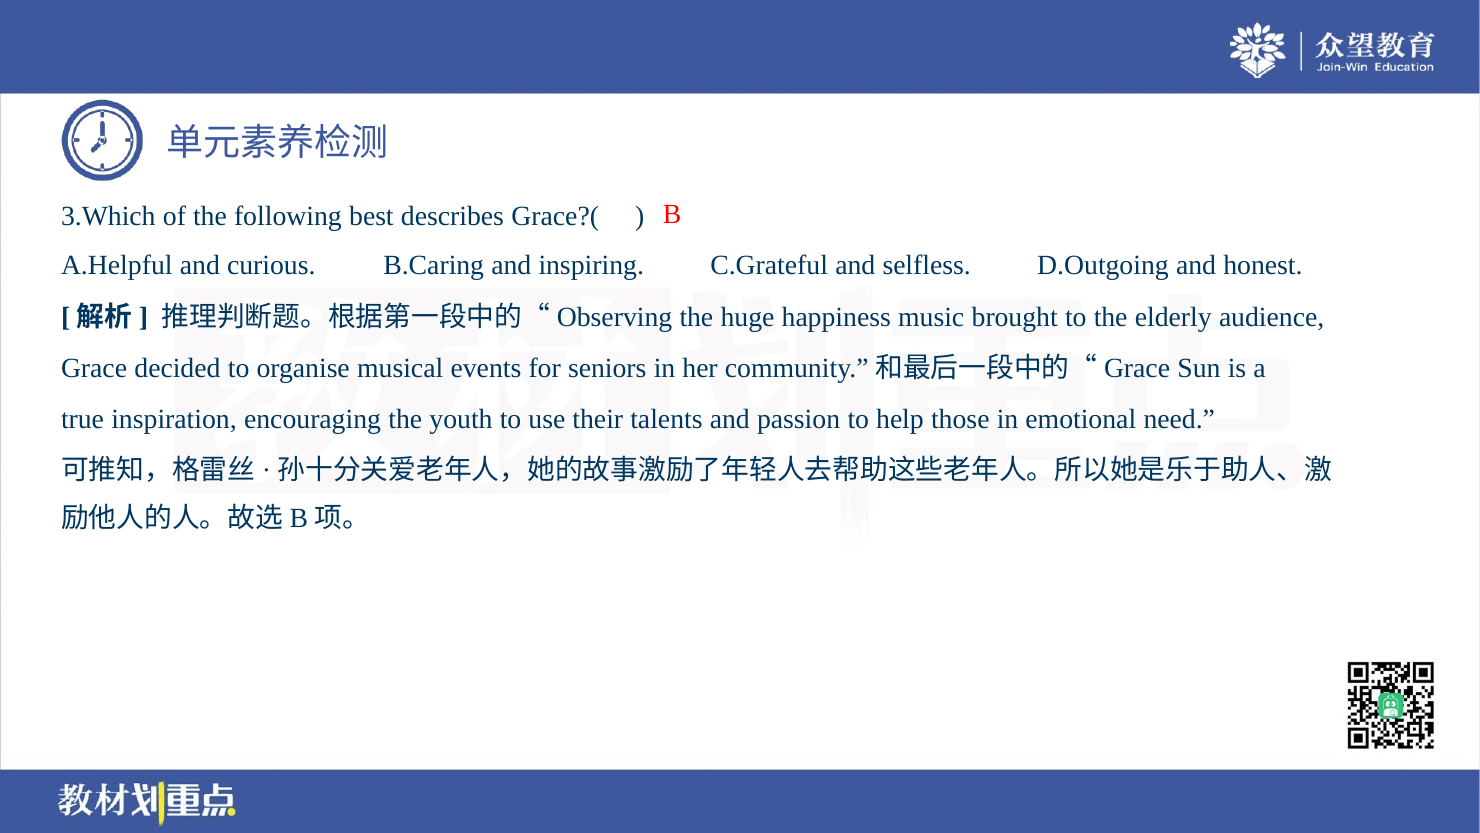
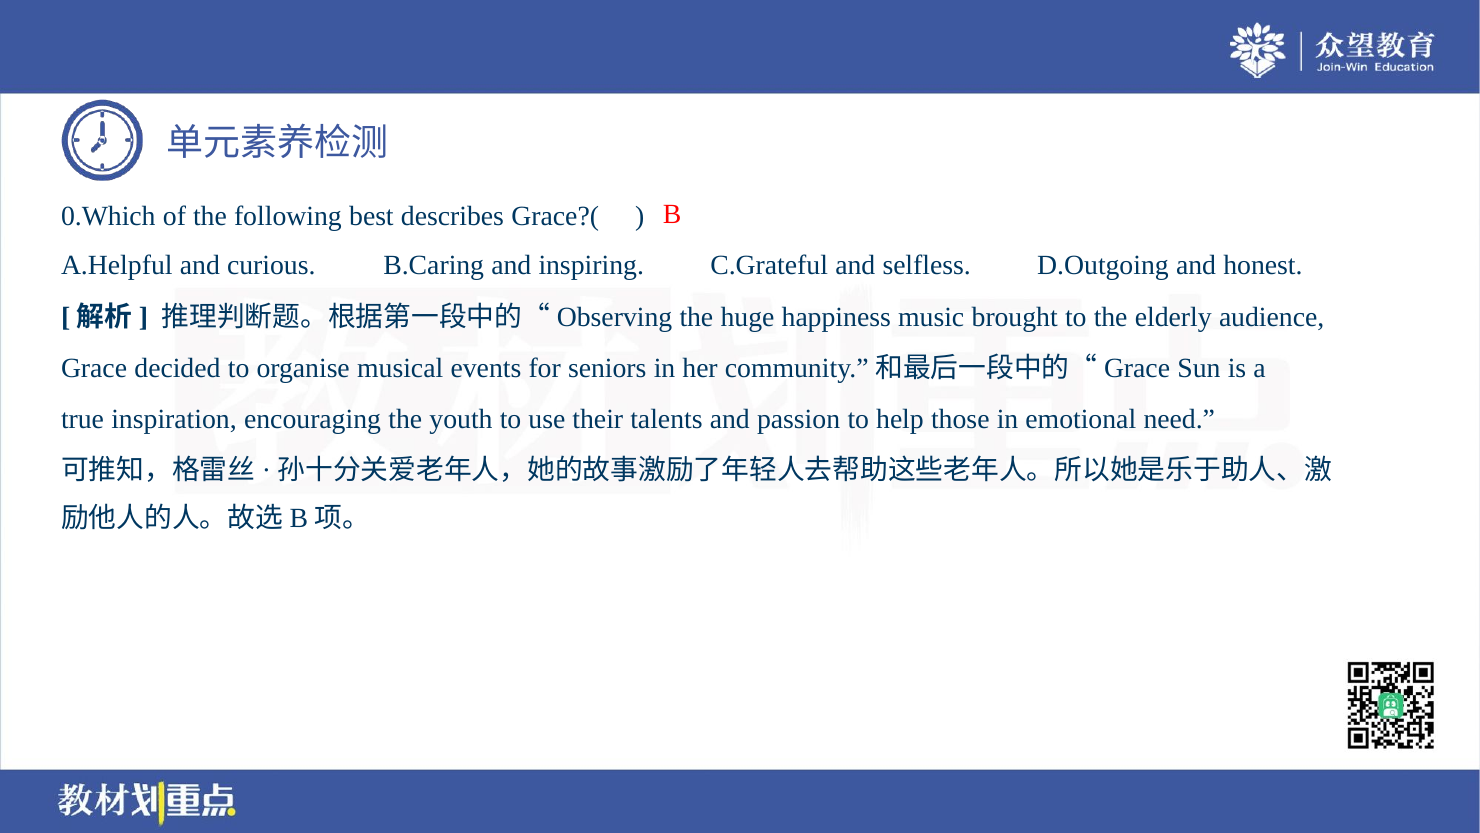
3.Which: 3.Which -> 0.Which
